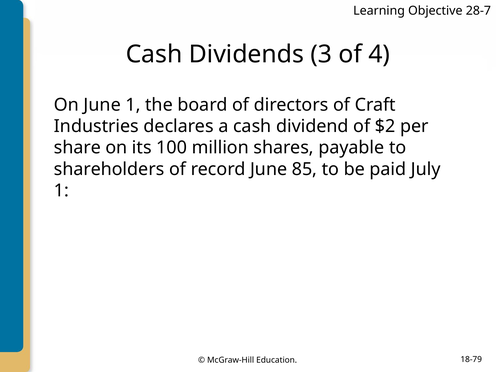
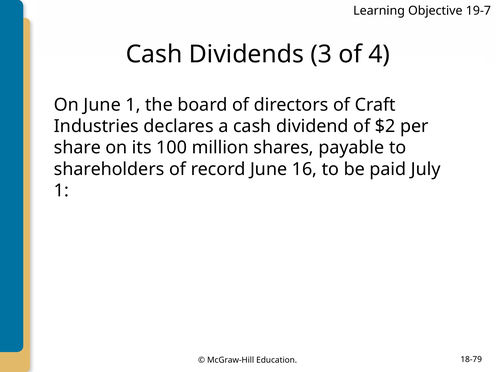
28-7: 28-7 -> 19-7
85: 85 -> 16
